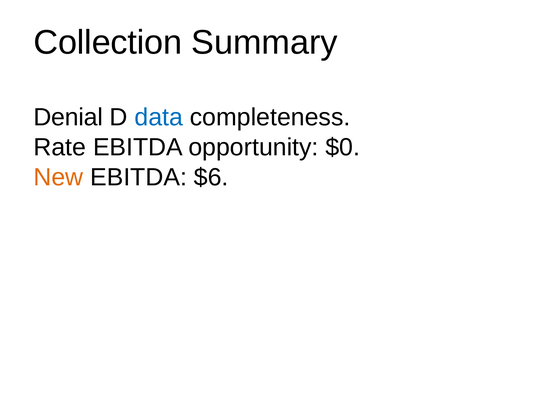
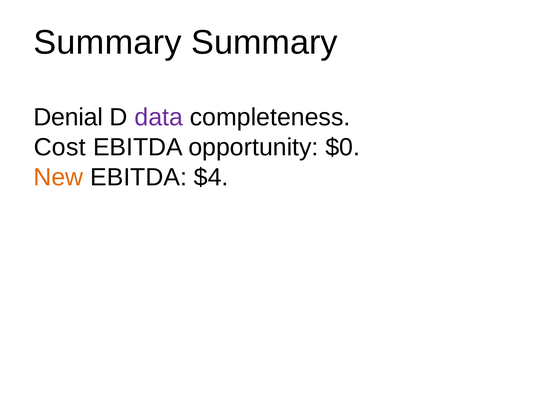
Collection at (108, 43): Collection -> Summary
data colour: blue -> purple
Rate: Rate -> Cost
$6: $6 -> $4
